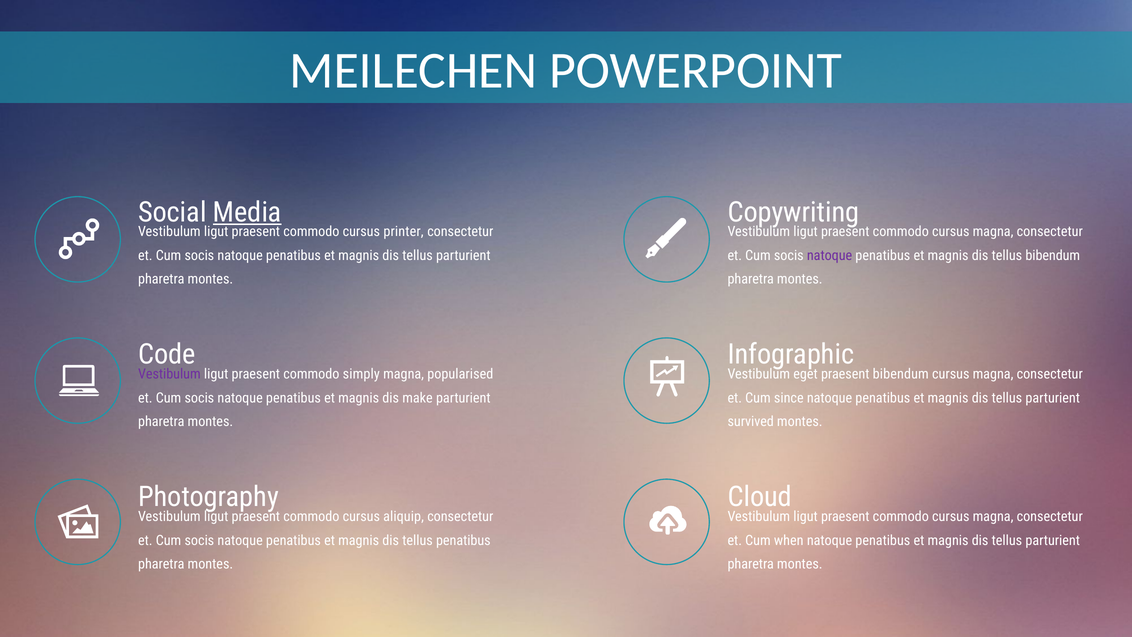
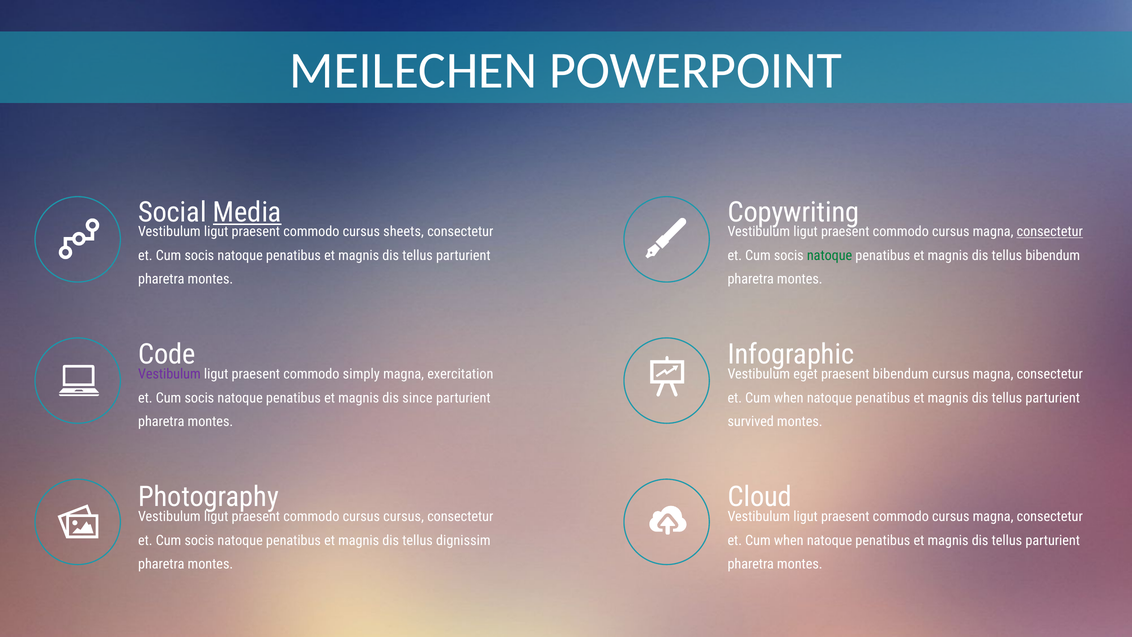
printer: printer -> sheets
consectetur at (1050, 232) underline: none -> present
natoque at (830, 255) colour: purple -> green
popularised: popularised -> exercitation
make: make -> since
since at (789, 398): since -> when
cursus aliquip: aliquip -> cursus
tellus penatibus: penatibus -> dignissim
